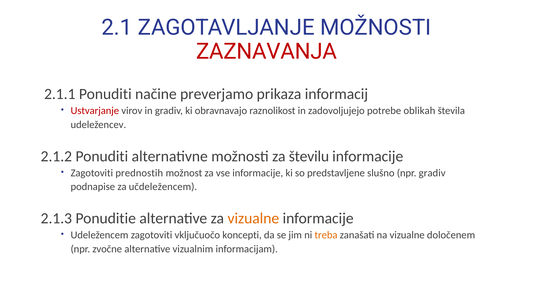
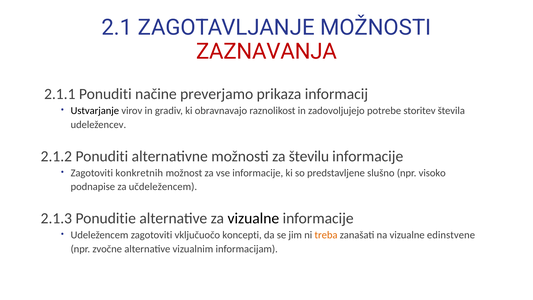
Ustvarjanje colour: red -> black
oblikah: oblikah -> storitev
prednostih: prednostih -> konkretnih
npr gradiv: gradiv -> visoko
vizualne at (253, 218) colour: orange -> black
določenem: določenem -> edinstvene
